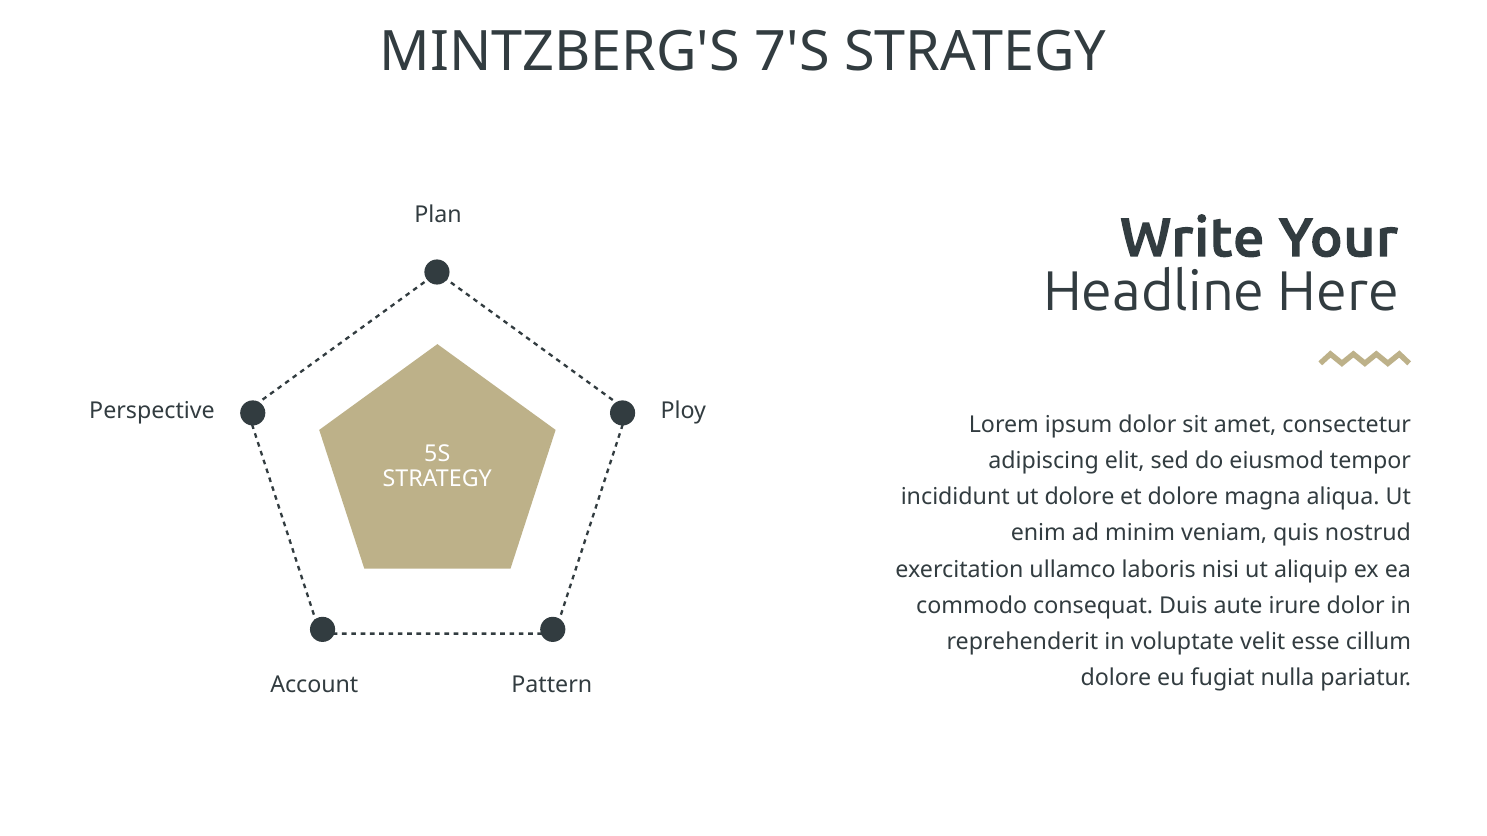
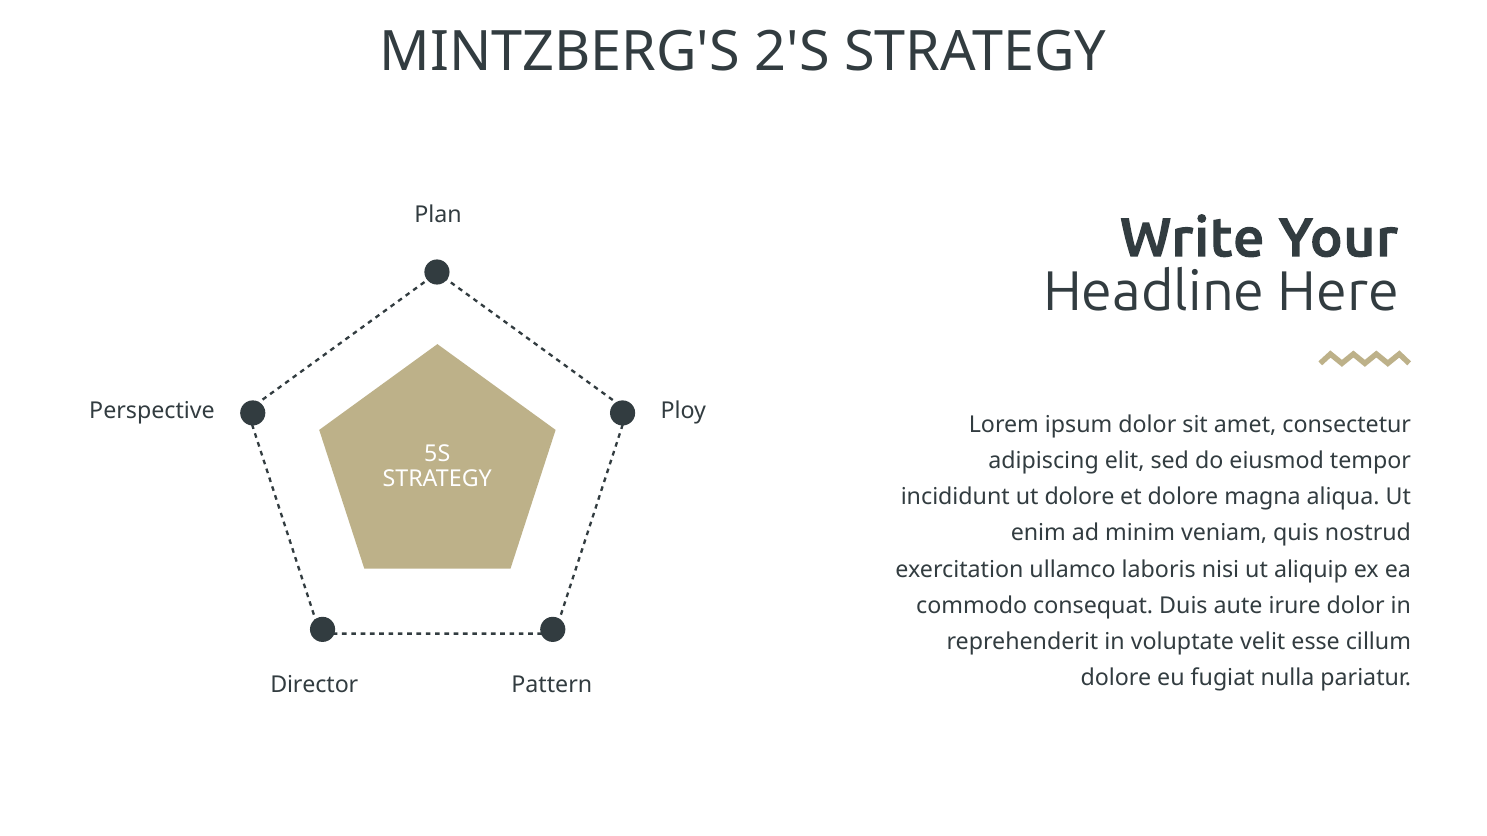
7'S: 7'S -> 2'S
Account: Account -> Director
